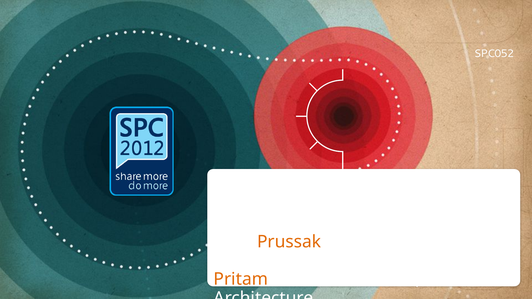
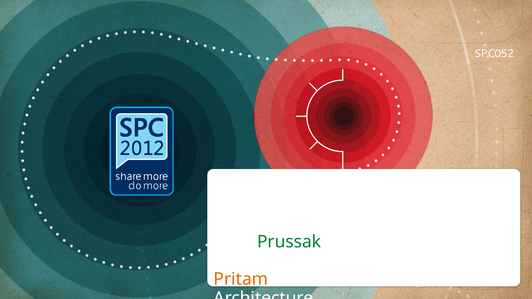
Prussak colour: orange -> green
